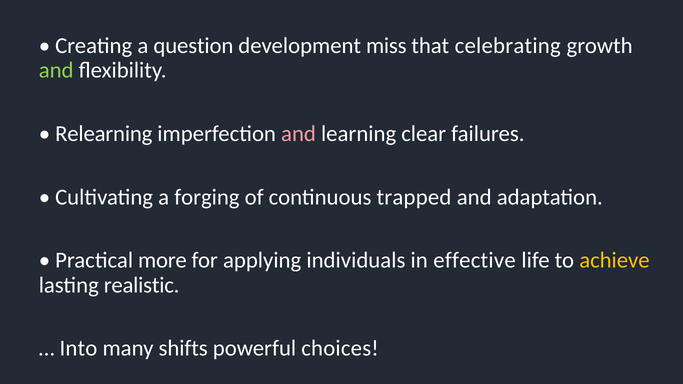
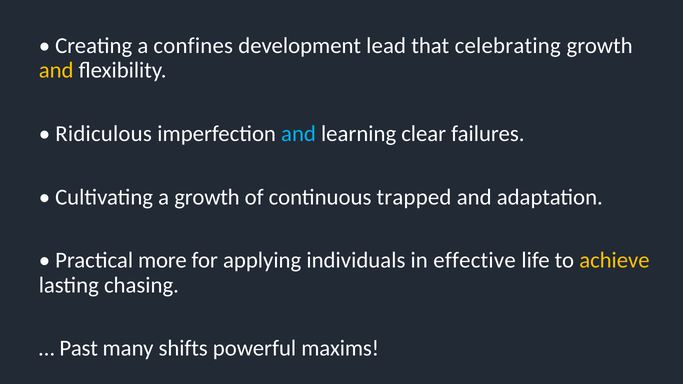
question: question -> confines
miss: miss -> lead
and at (56, 70) colour: light green -> yellow
Relearning: Relearning -> Ridiculous
and at (299, 134) colour: pink -> light blue
a forging: forging -> growth
realistic: realistic -> chasing
Into: Into -> Past
choices: choices -> maxims
